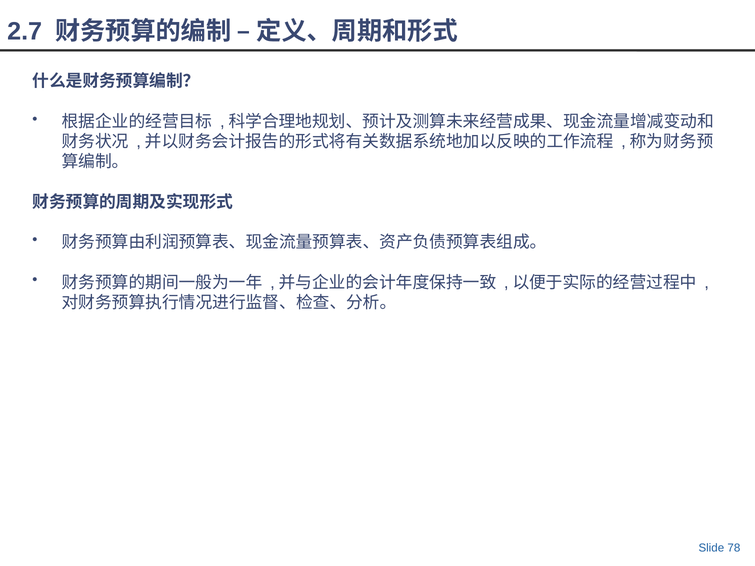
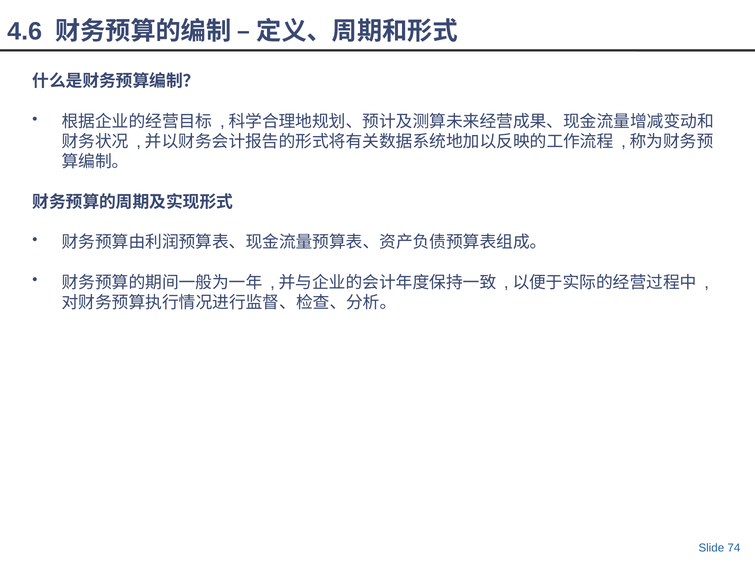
2.7: 2.7 -> 4.6
78: 78 -> 74
